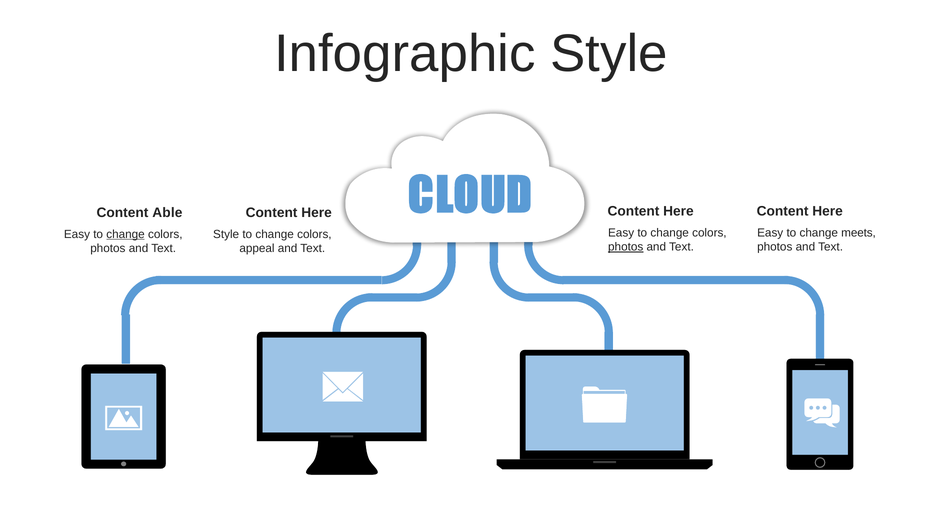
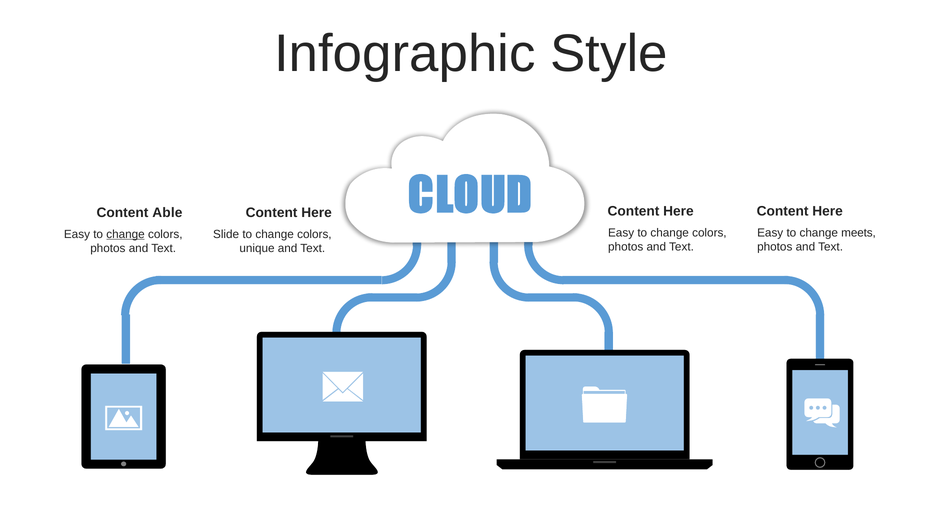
Style at (226, 234): Style -> Slide
photos at (626, 247) underline: present -> none
appeal: appeal -> unique
